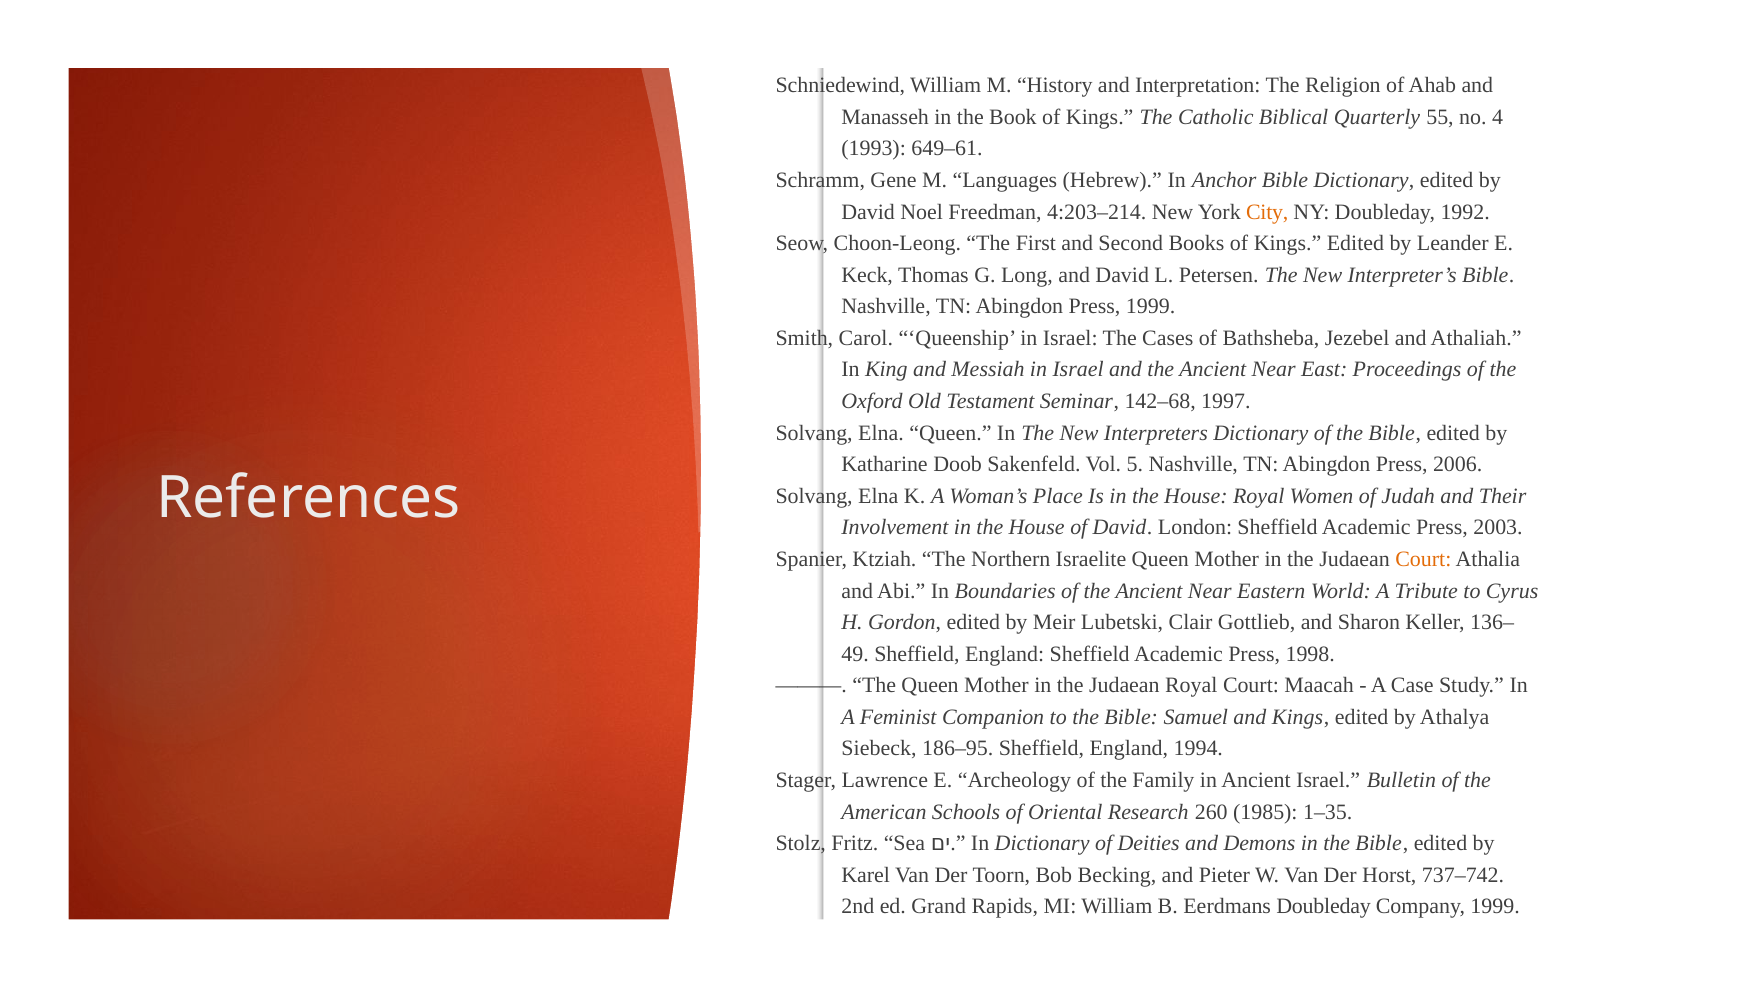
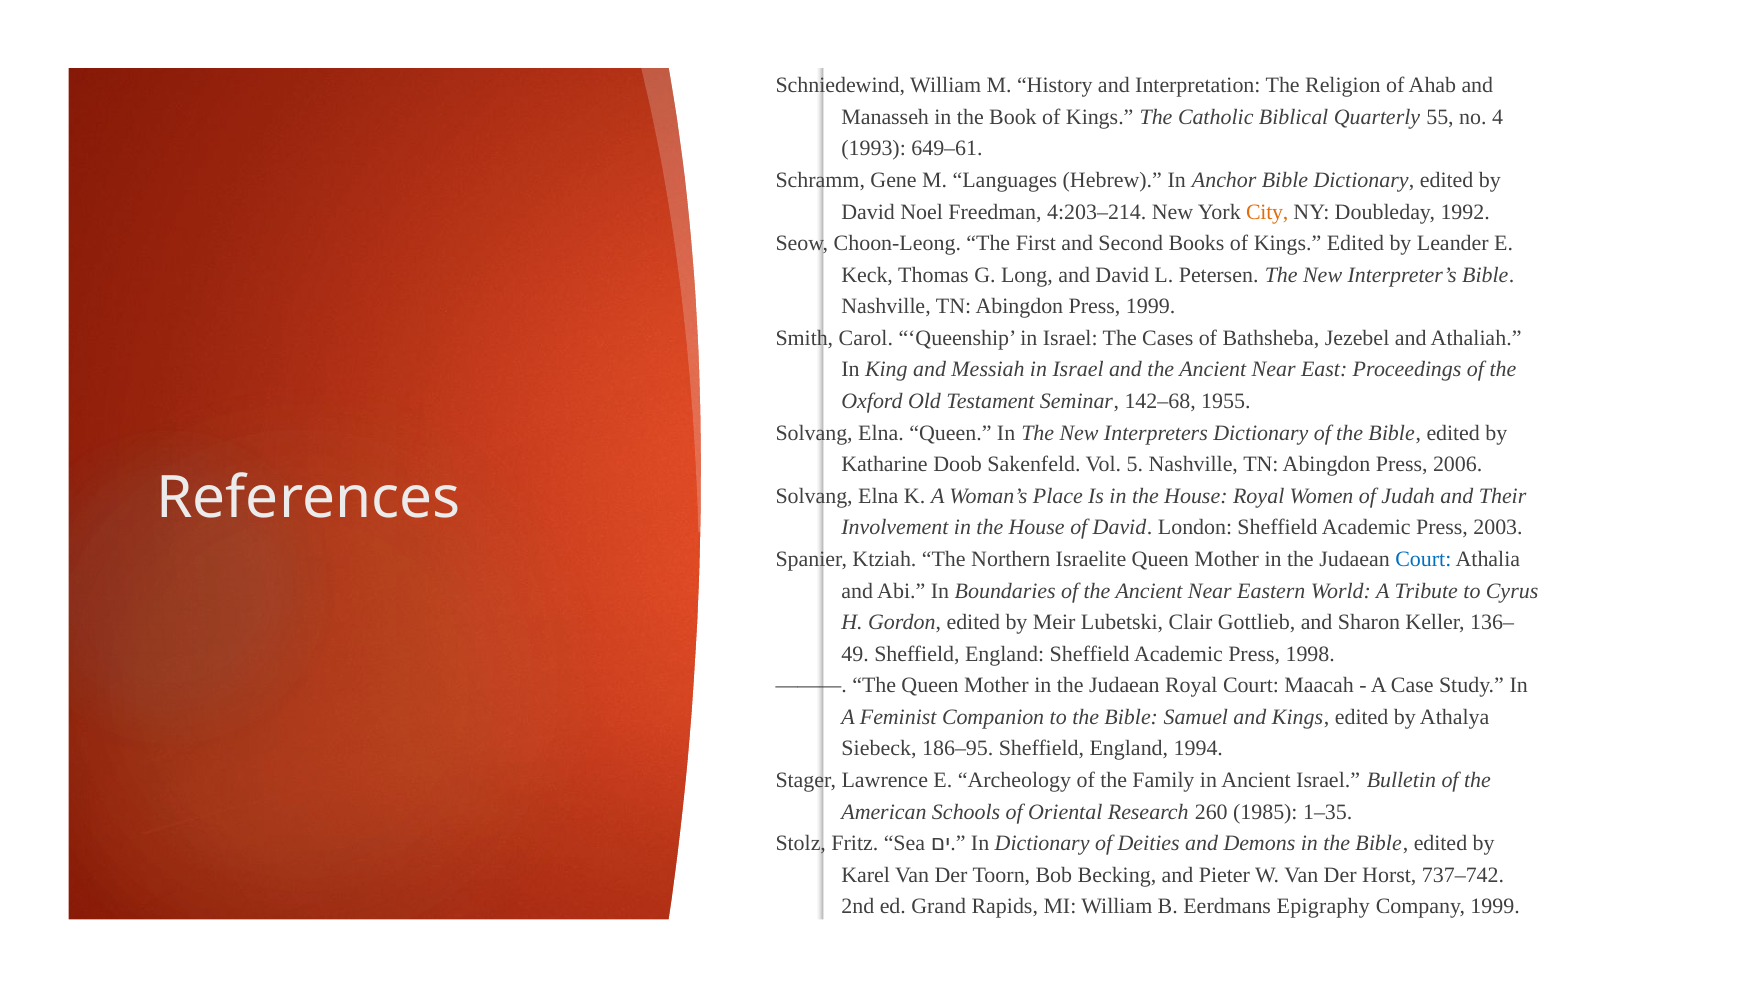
1997: 1997 -> 1955
Court at (1423, 559) colour: orange -> blue
Eerdmans Doubleday: Doubleday -> Epigraphy
